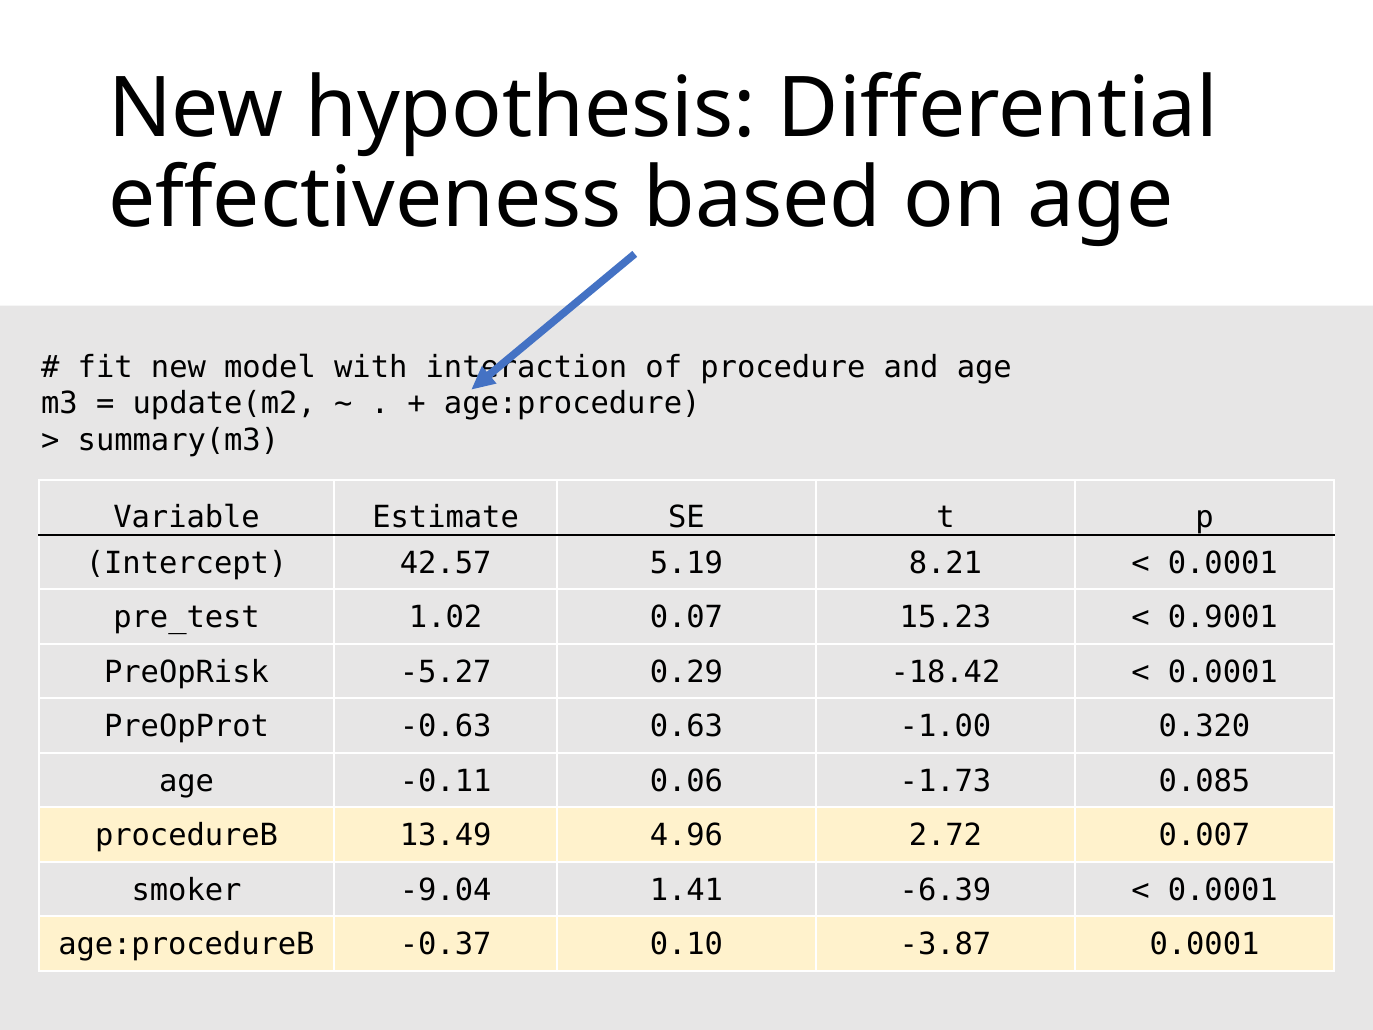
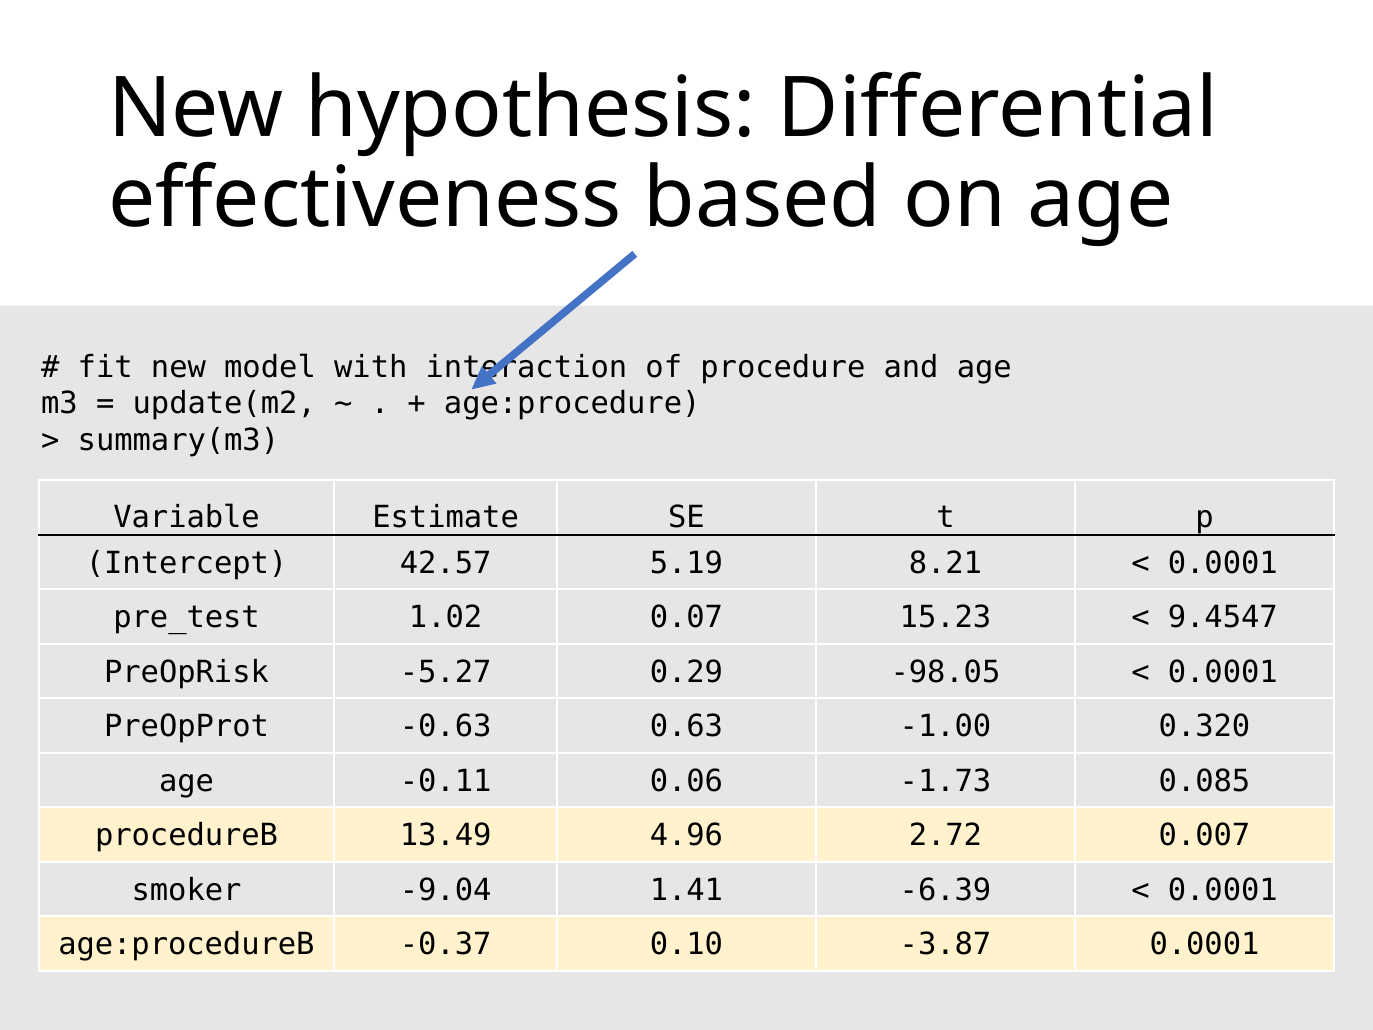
0.9001: 0.9001 -> 9.4547
-18.42: -18.42 -> -98.05
